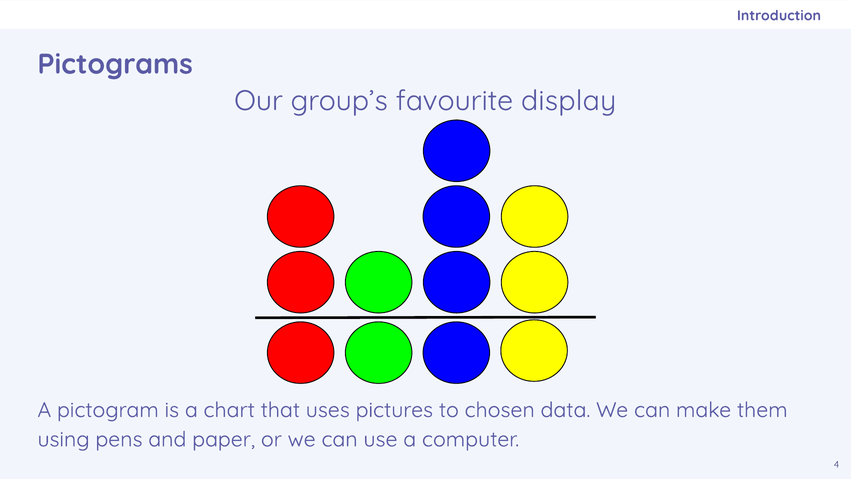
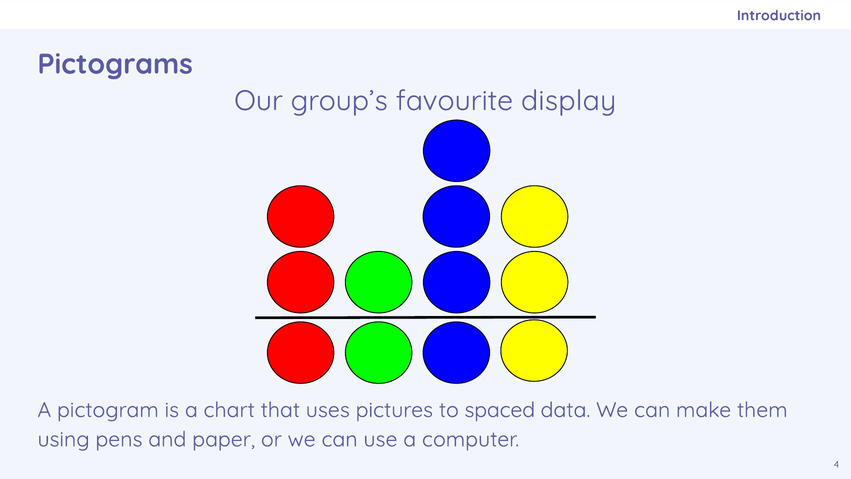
chosen: chosen -> spaced
